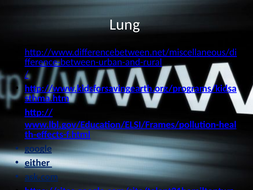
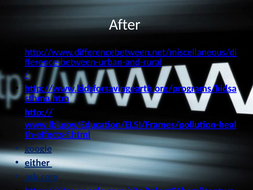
Lung: Lung -> After
